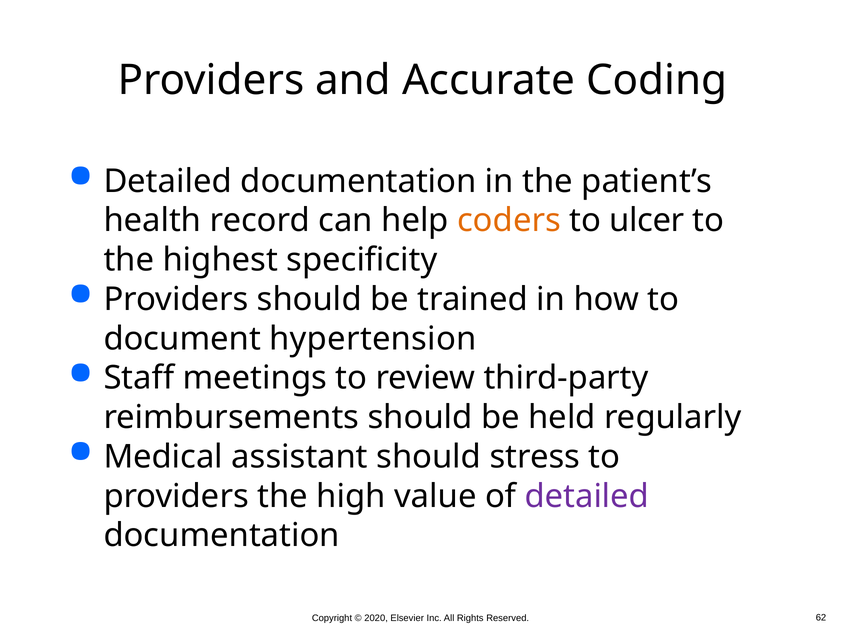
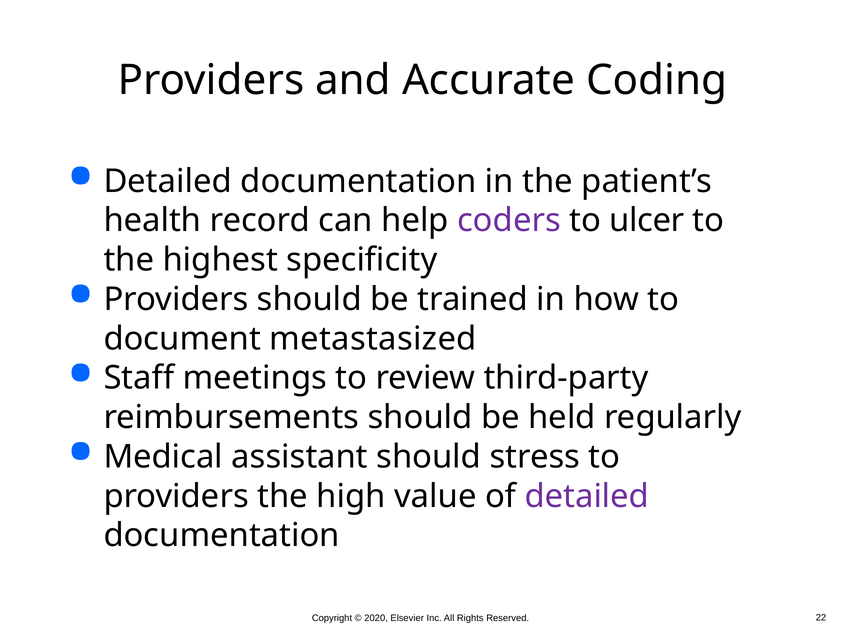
coders colour: orange -> purple
hypertension: hypertension -> metastasized
62: 62 -> 22
